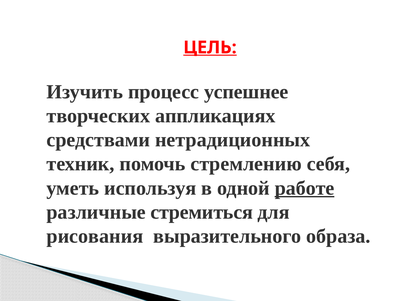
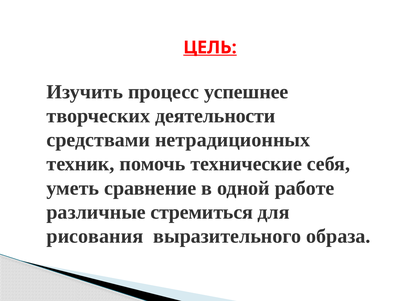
аппликациях: аппликациях -> деятельности
стремлению: стремлению -> технические
используя: используя -> сравнение
работе underline: present -> none
